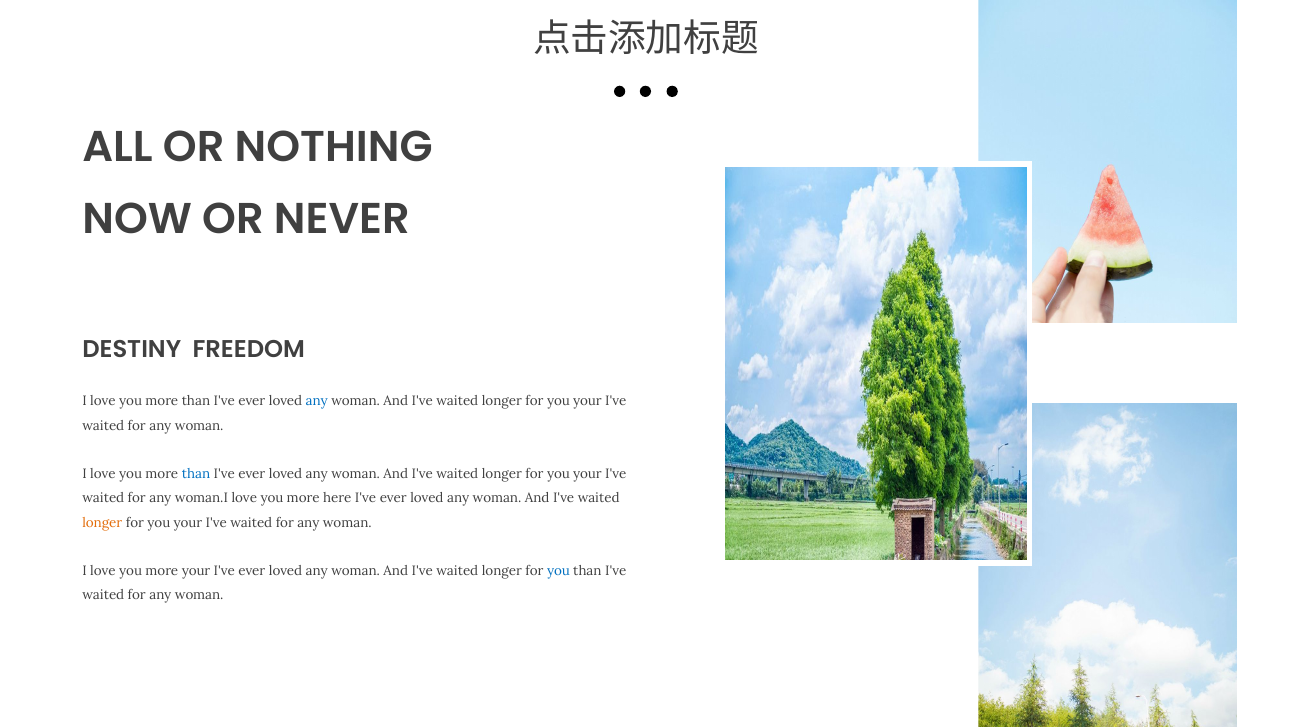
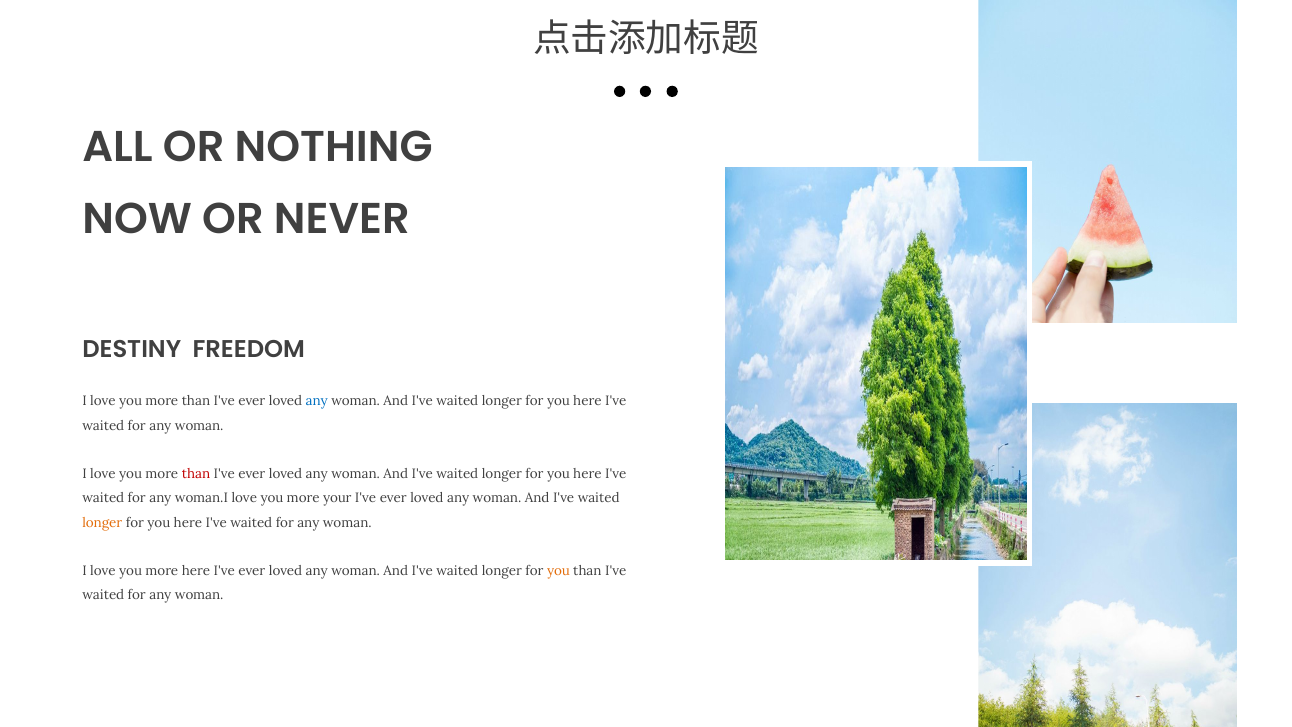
your at (587, 401): your -> here
than at (196, 474) colour: blue -> red
your at (587, 474): your -> here
here: here -> your
your at (188, 522): your -> here
more your: your -> here
you at (559, 571) colour: blue -> orange
